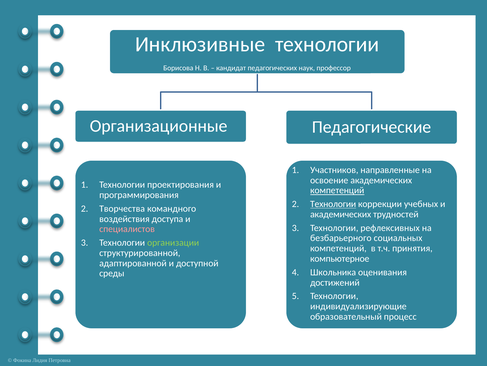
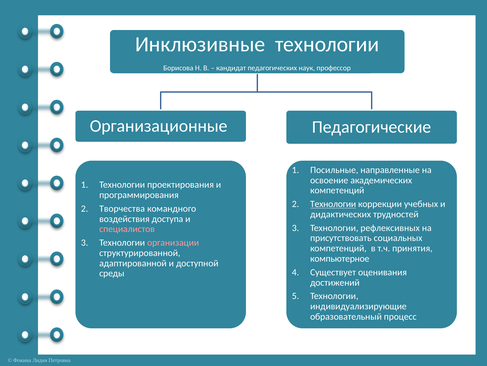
Участников: Участников -> Посильные
компетенций at (337, 190) underline: present -> none
академических at (341, 214): академических -> дидактических
безбарьерного: безбарьерного -> присутствовать
организации colour: light green -> pink
Школьника: Школьника -> Существует
